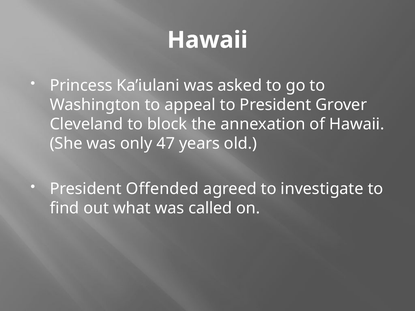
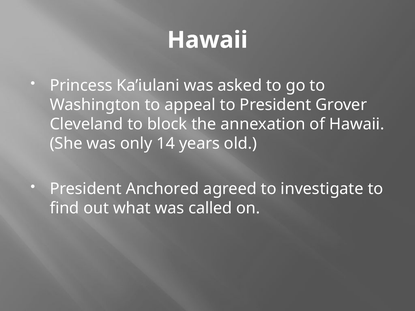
47: 47 -> 14
Offended: Offended -> Anchored
